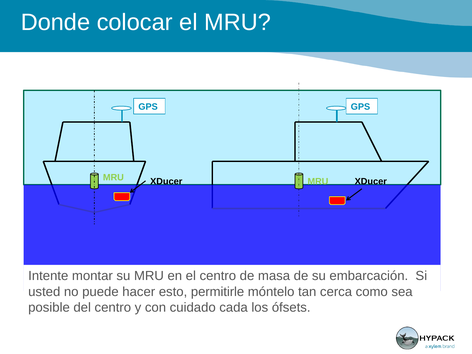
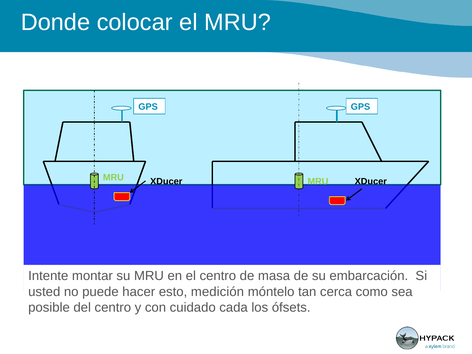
permitirle: permitirle -> medición
